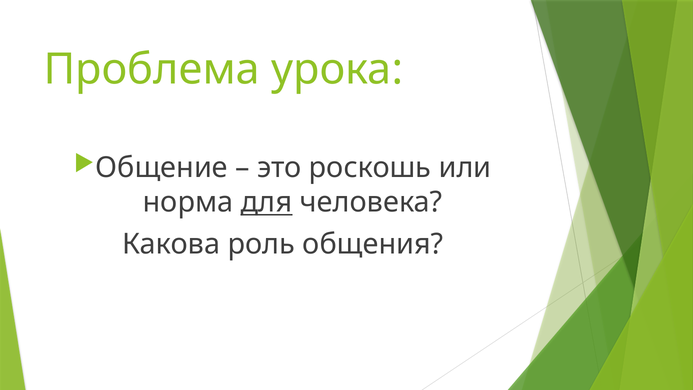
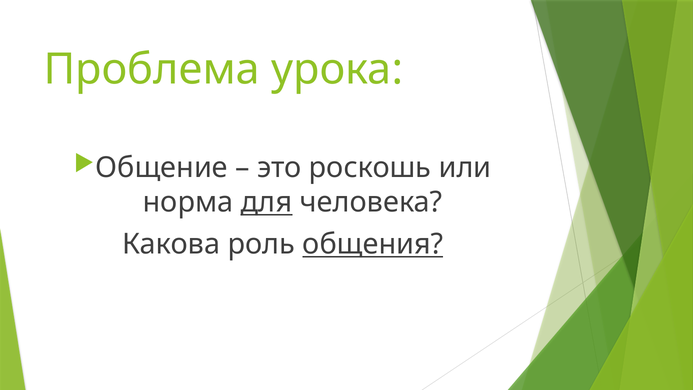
общения underline: none -> present
